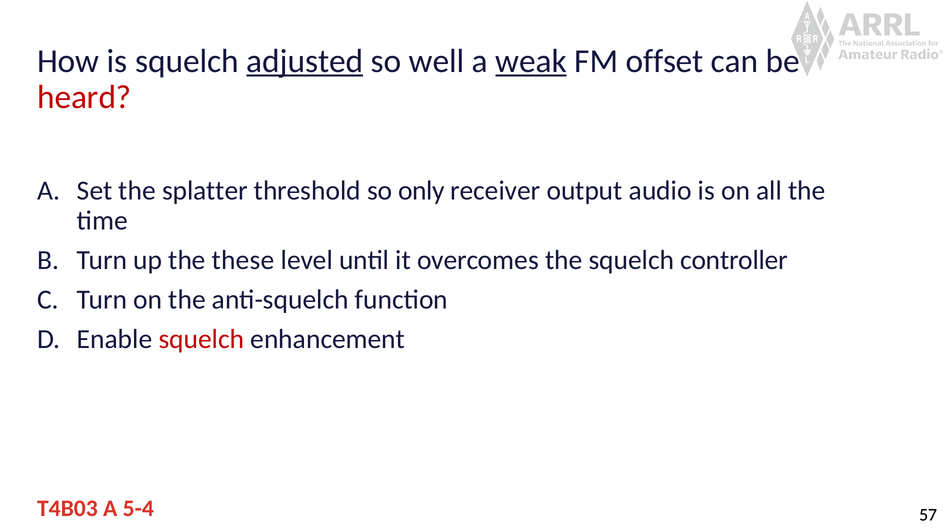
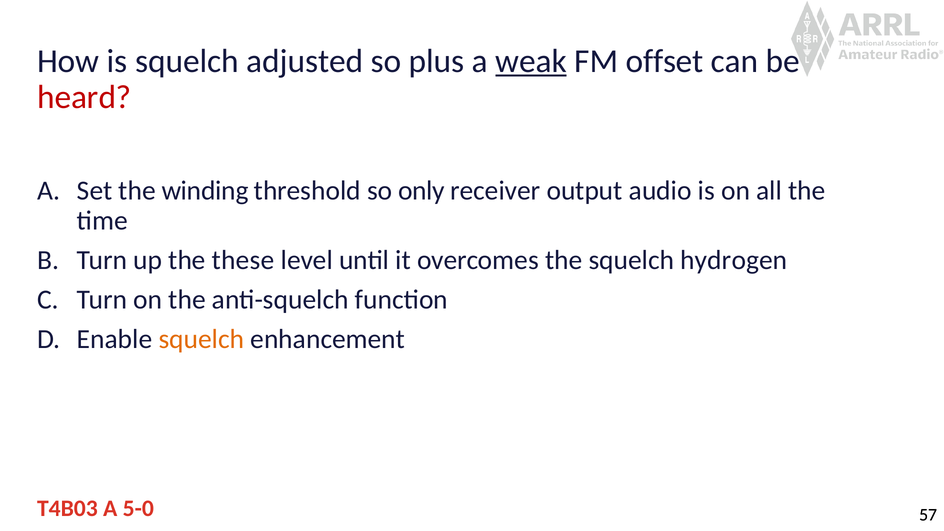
adjusted underline: present -> none
well: well -> plus
splatter: splatter -> winding
controller: controller -> hydrogen
squelch at (201, 339) colour: red -> orange
5-4: 5-4 -> 5-0
